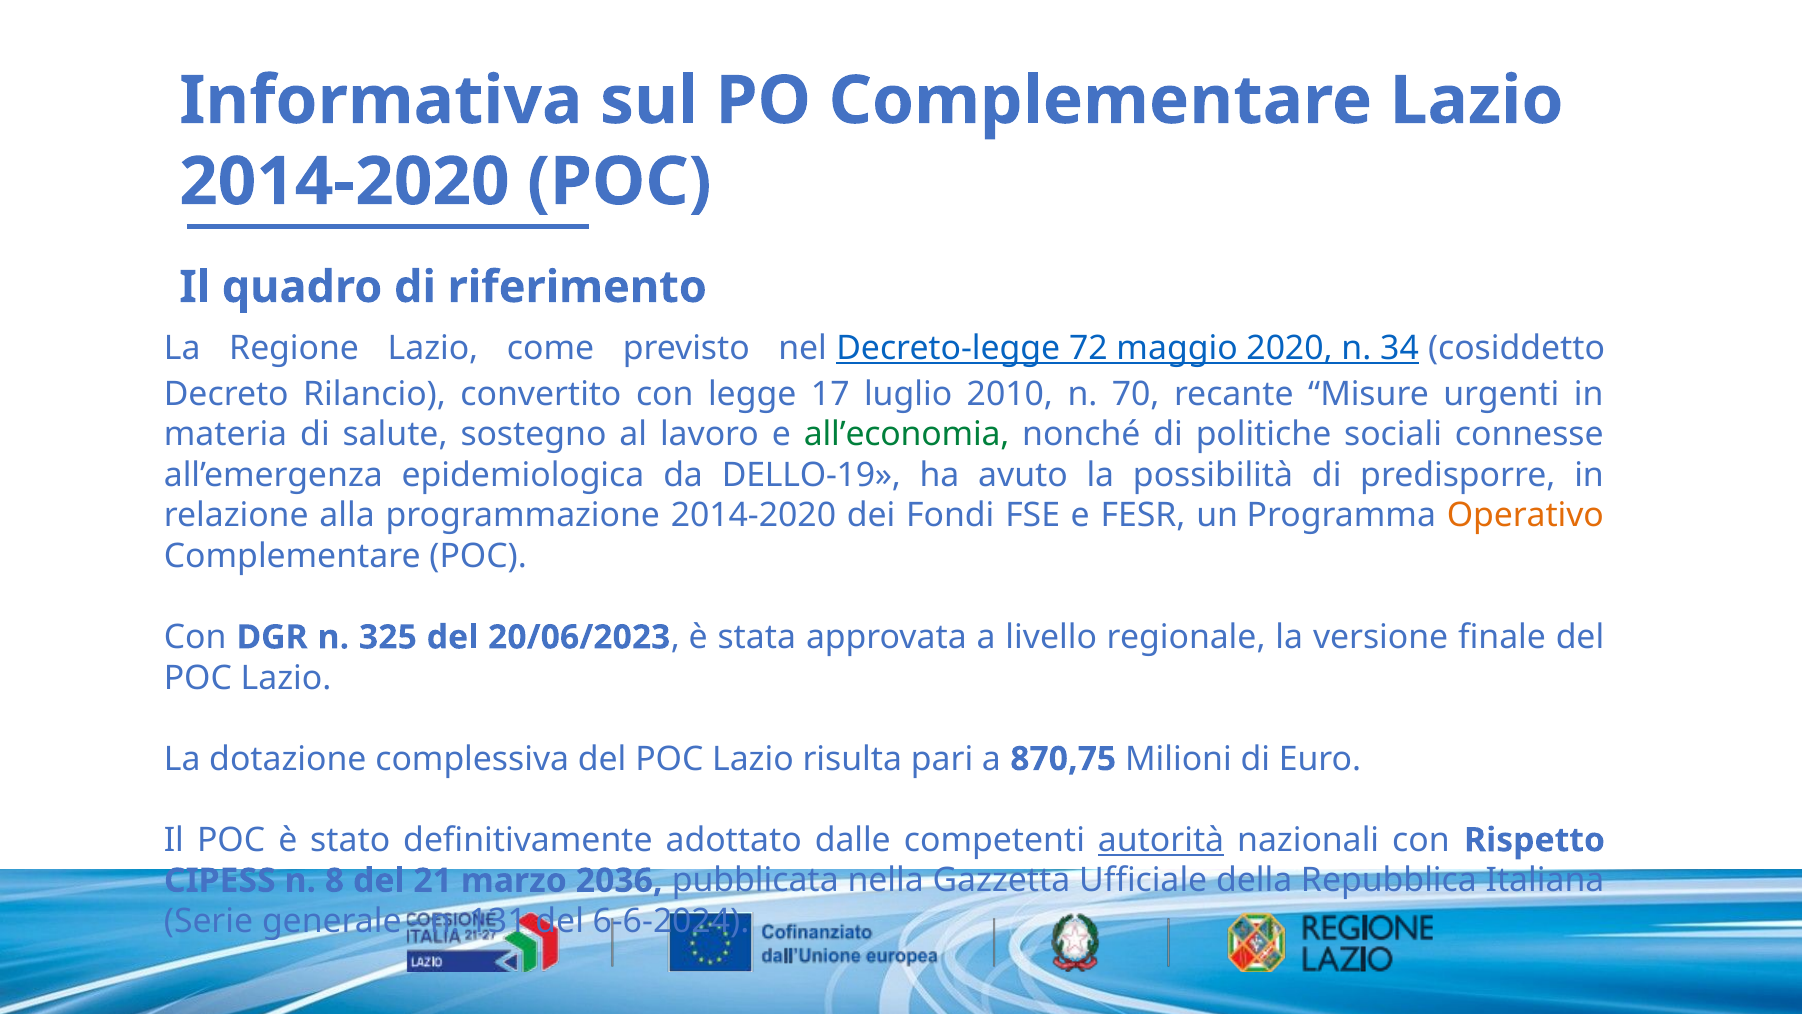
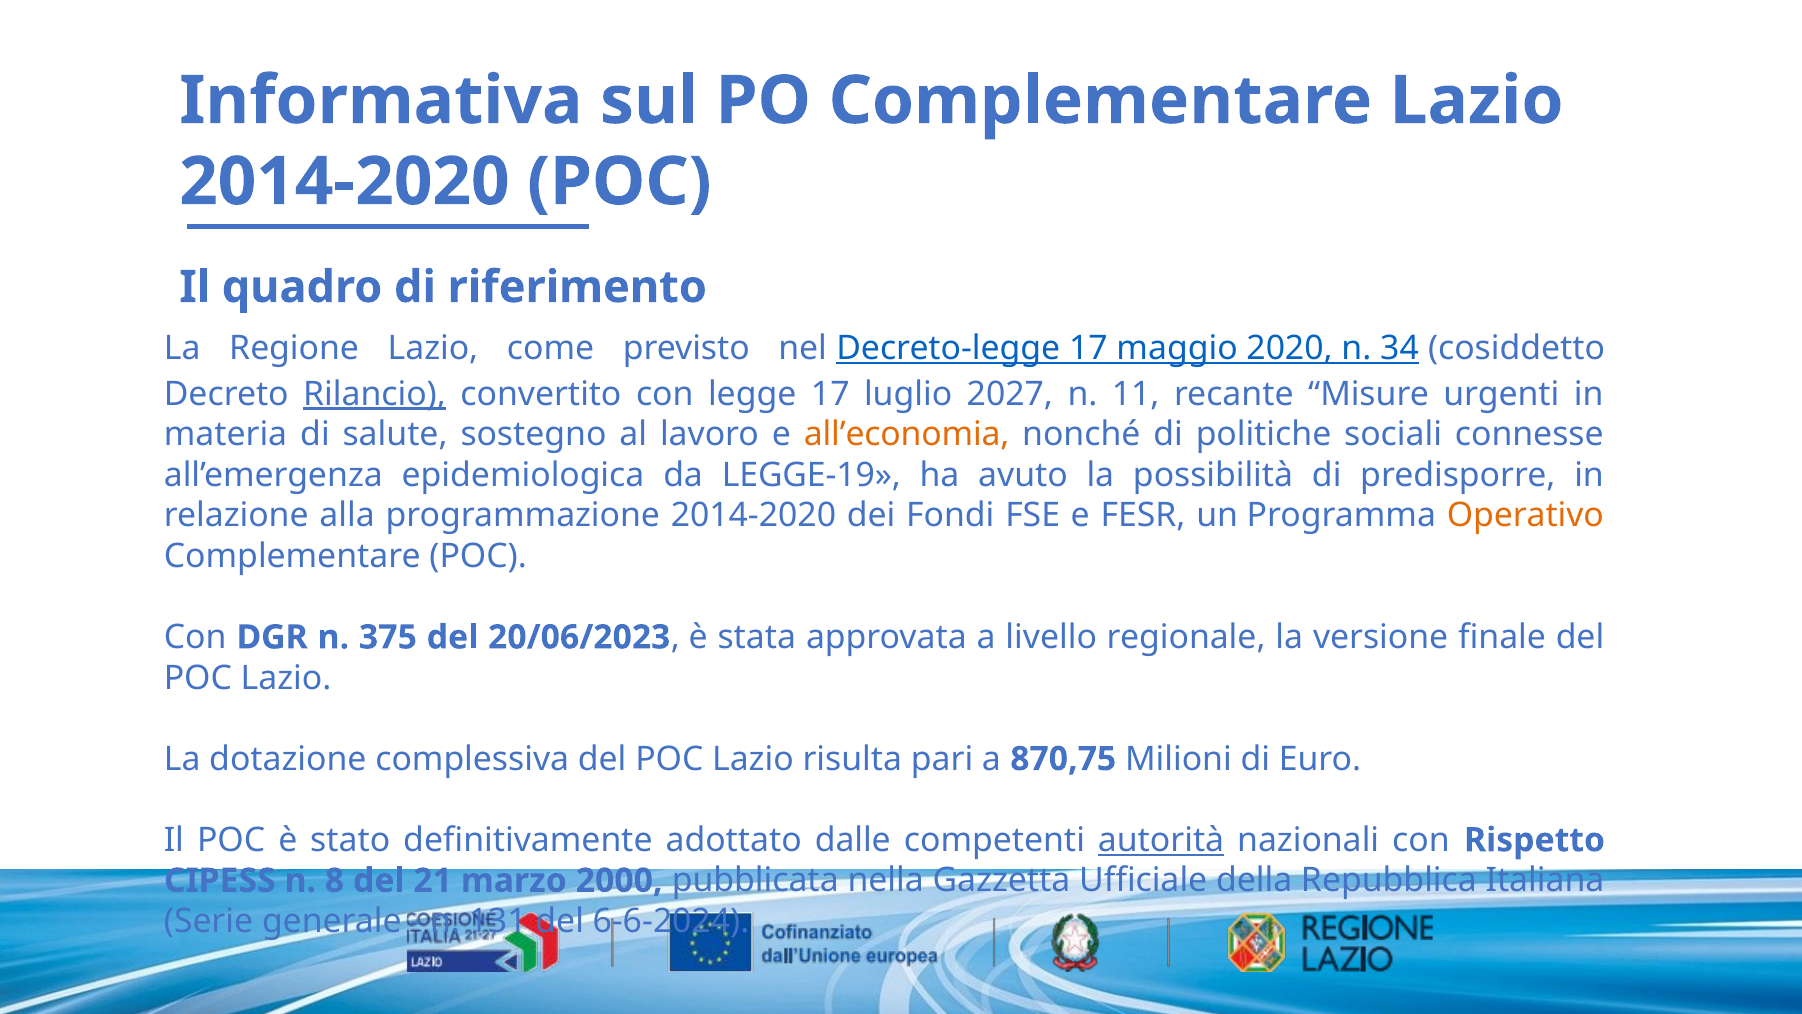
Decreto-legge 72: 72 -> 17
Rilancio underline: none -> present
2010: 2010 -> 2027
70: 70 -> 11
all’economia colour: green -> orange
DELLO-19: DELLO-19 -> LEGGE-19
325: 325 -> 375
2036: 2036 -> 2000
